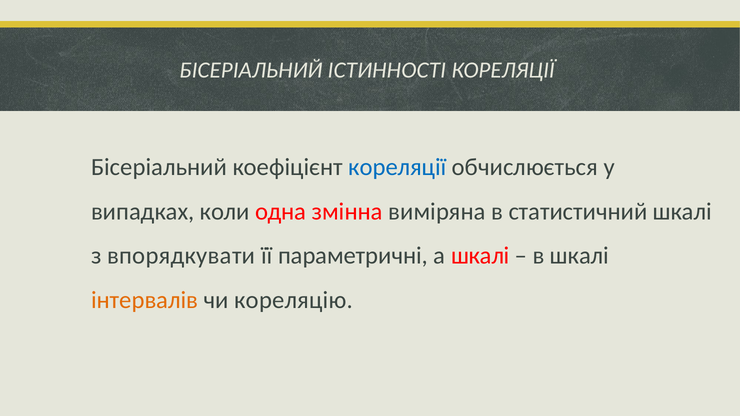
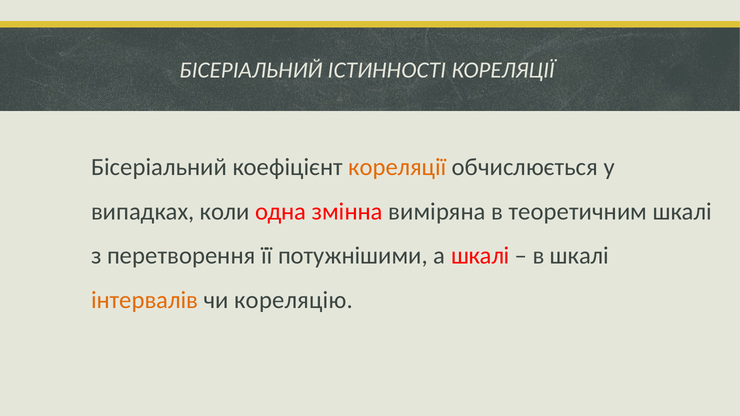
кореляції at (397, 167) colour: blue -> orange
статистичний: статистичний -> теоретичним
впорядкувати: впорядкувати -> перетворення
параметричні: параметричні -> потужнішими
